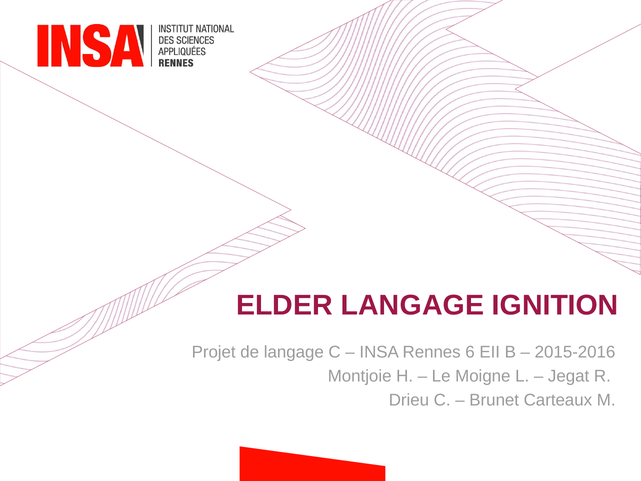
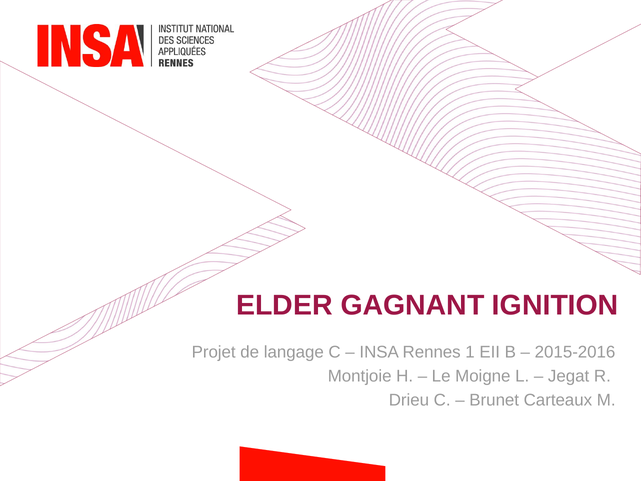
ELDER LANGAGE: LANGAGE -> GAGNANT
Rennes 6: 6 -> 1
